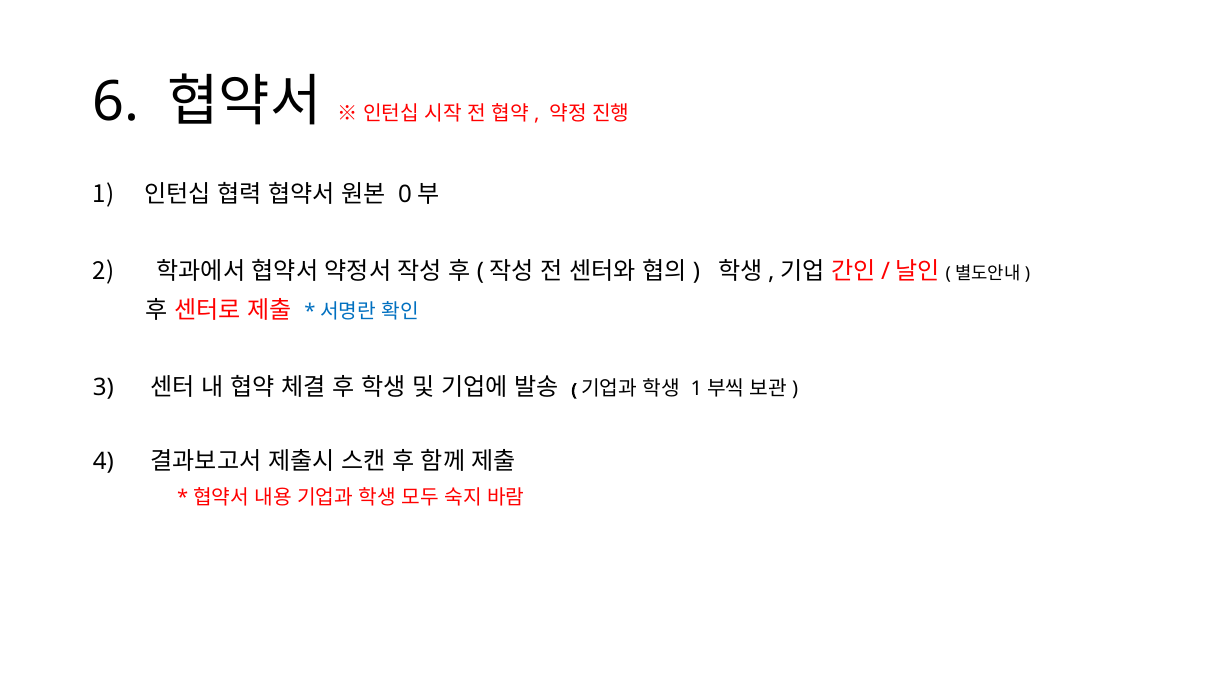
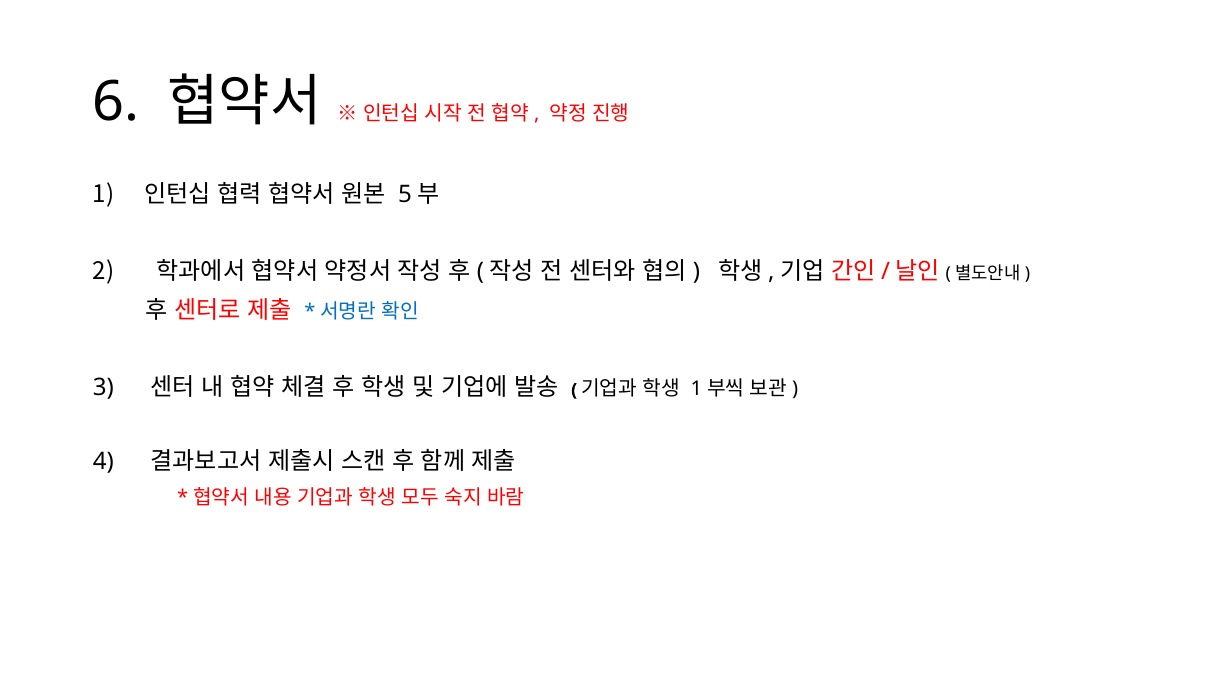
0: 0 -> 5
